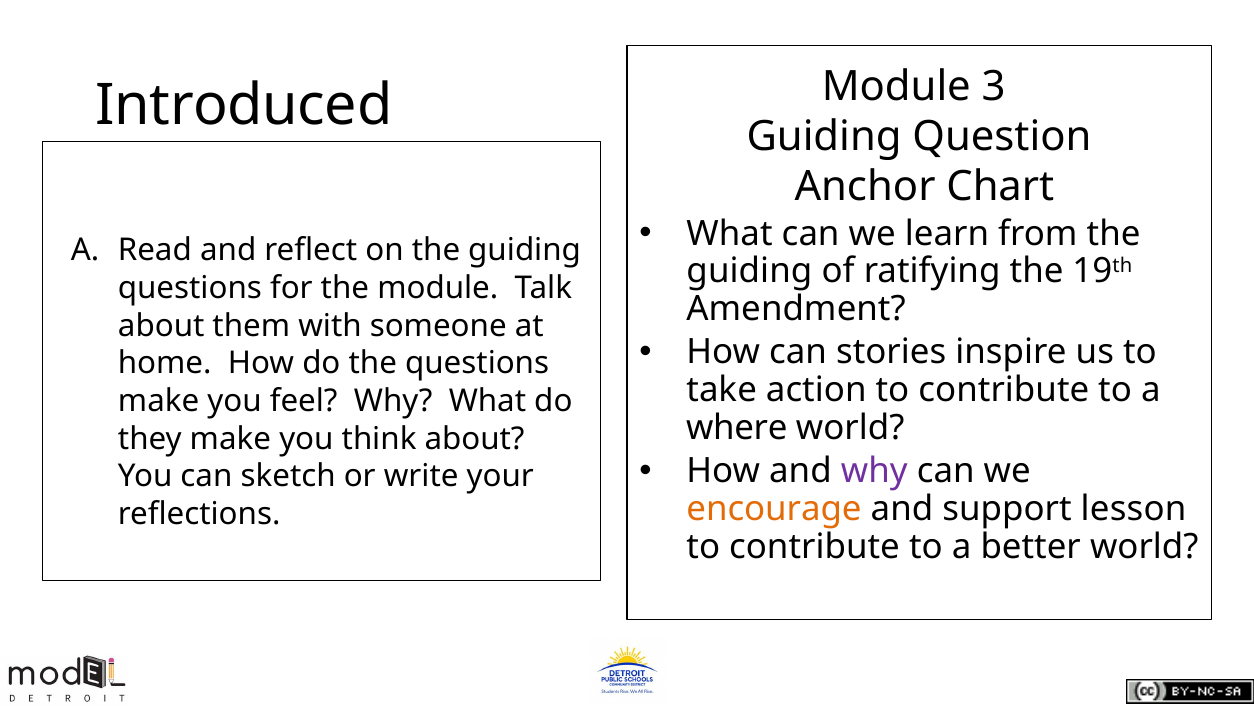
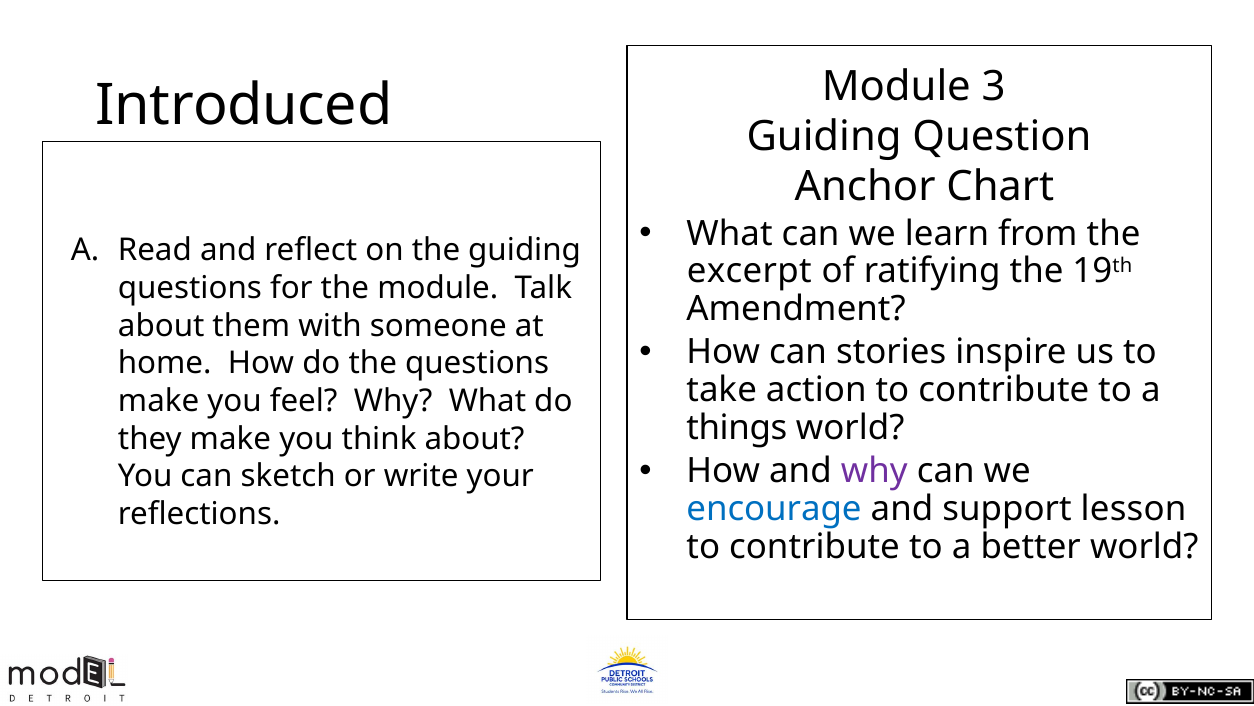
guiding at (749, 271): guiding -> excerpt
where: where -> things
encourage colour: orange -> blue
